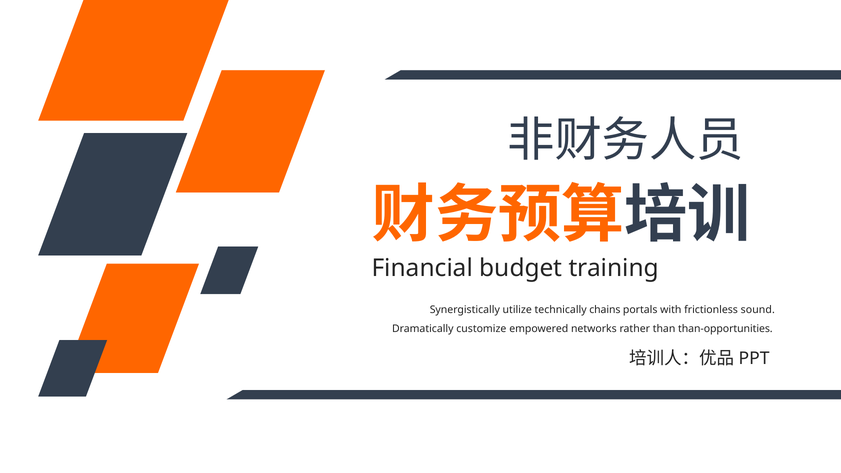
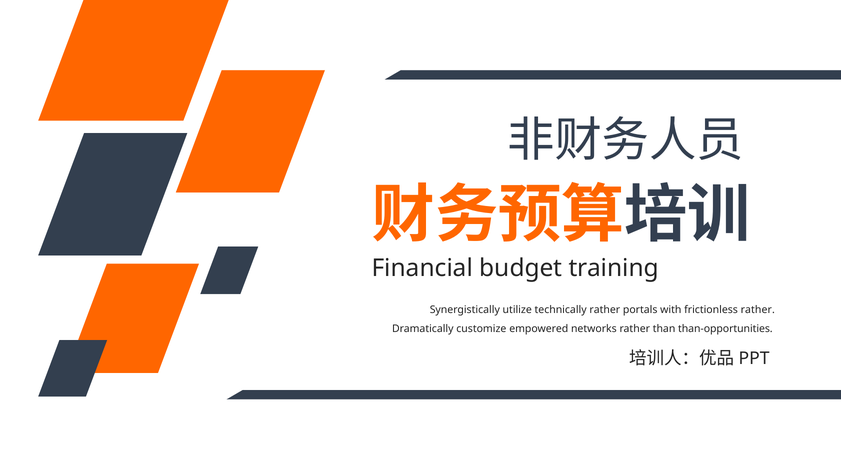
technically chains: chains -> rather
frictionless sound: sound -> rather
